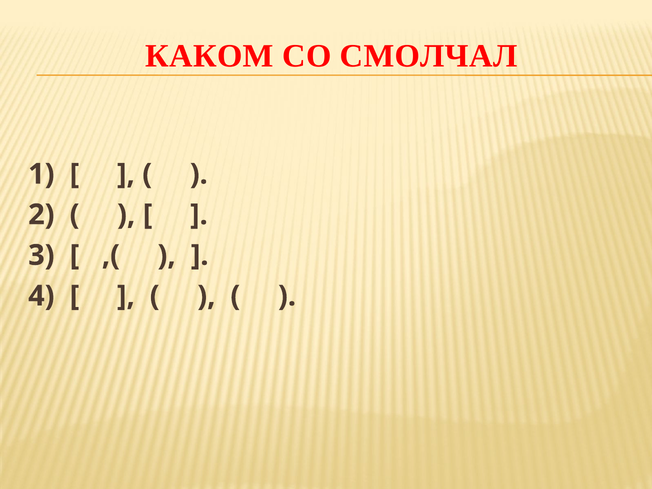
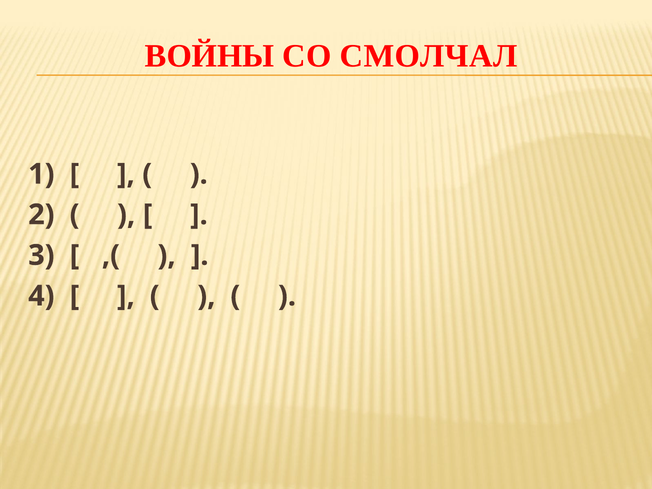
КАКОМ: КАКОМ -> ВОЙНЫ
